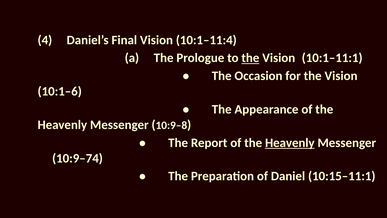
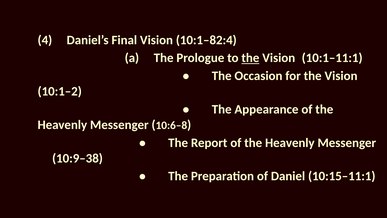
10:1–11:4: 10:1–11:4 -> 10:1–82:4
10:1–6: 10:1–6 -> 10:1–2
10:9–8: 10:9–8 -> 10:6–8
Heavenly at (290, 143) underline: present -> none
10:9–74: 10:9–74 -> 10:9–38
